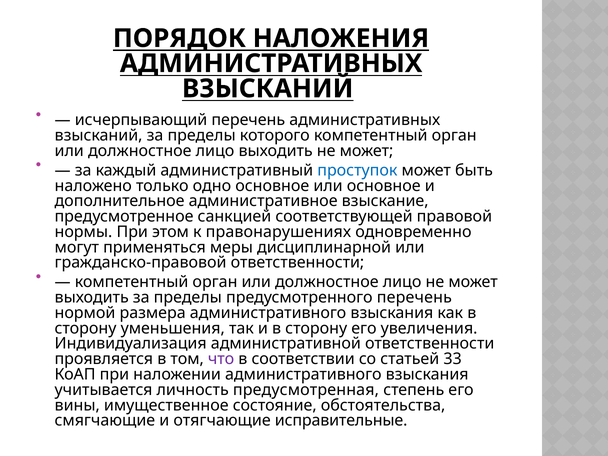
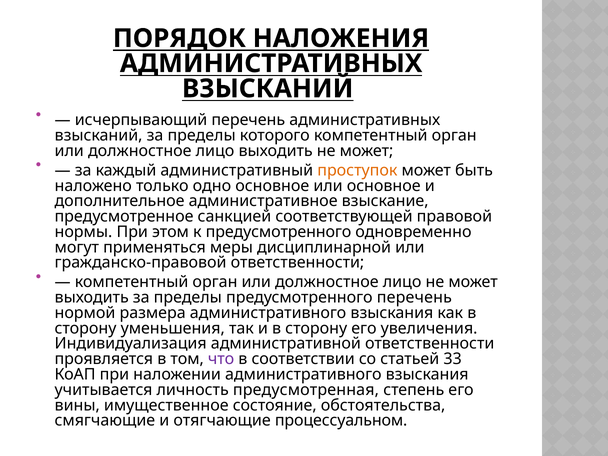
проступок colour: blue -> orange
к правонарушениях: правонарушениях -> предусмотренного
исправительные: исправительные -> процессуальном
